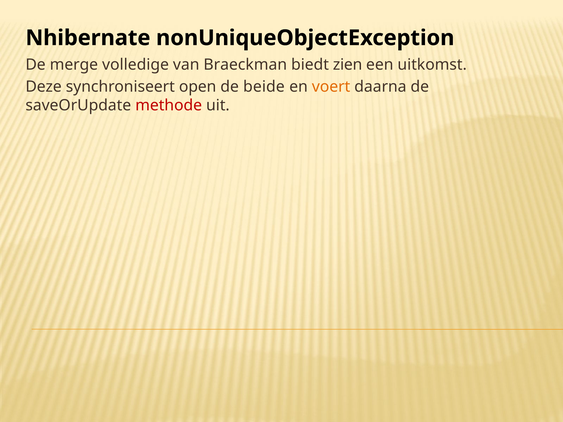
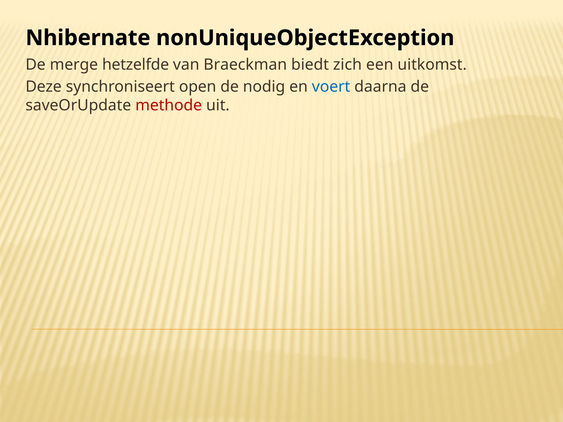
volledige: volledige -> hetzelfde
zien: zien -> zich
beide: beide -> nodig
voert colour: orange -> blue
